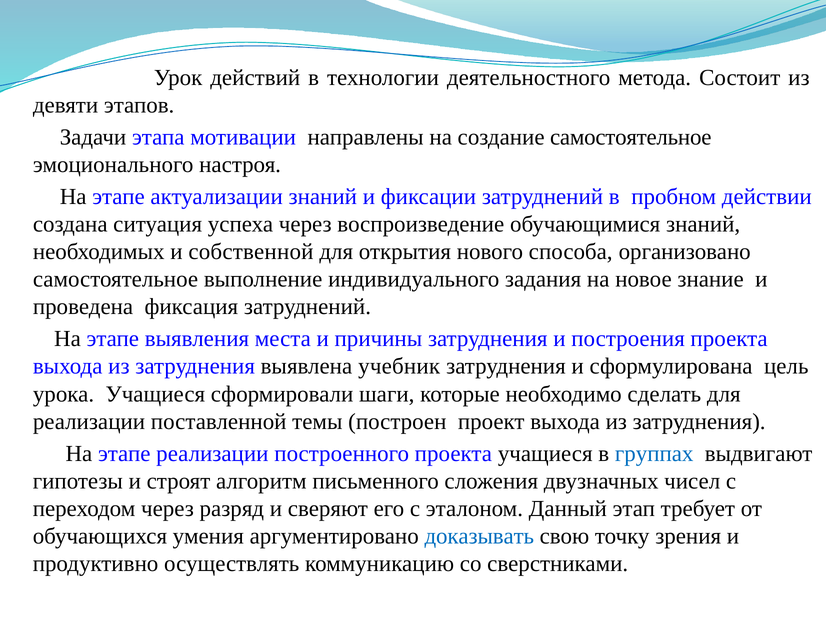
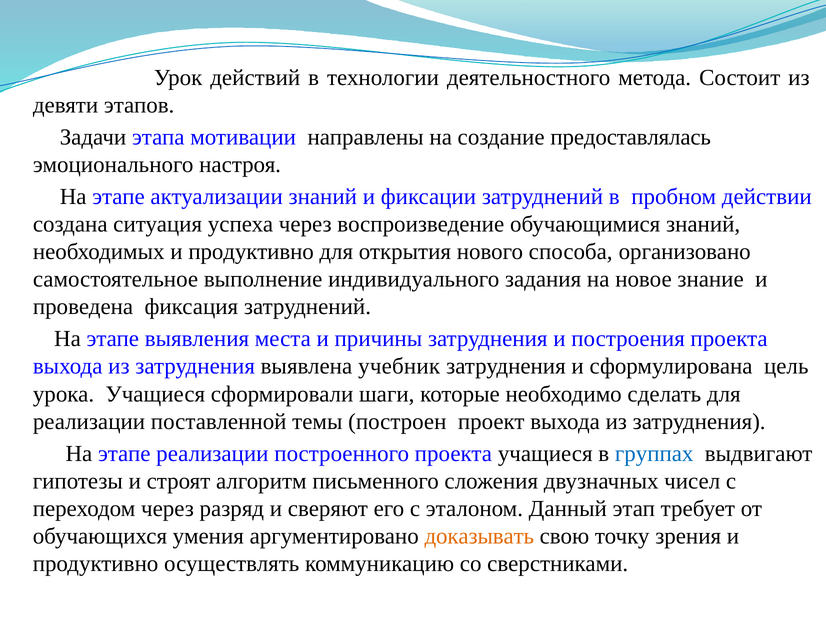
создание самостоятельное: самостоятельное -> предоставлялась
необходимых и собственной: собственной -> продуктивно
доказывать colour: blue -> orange
